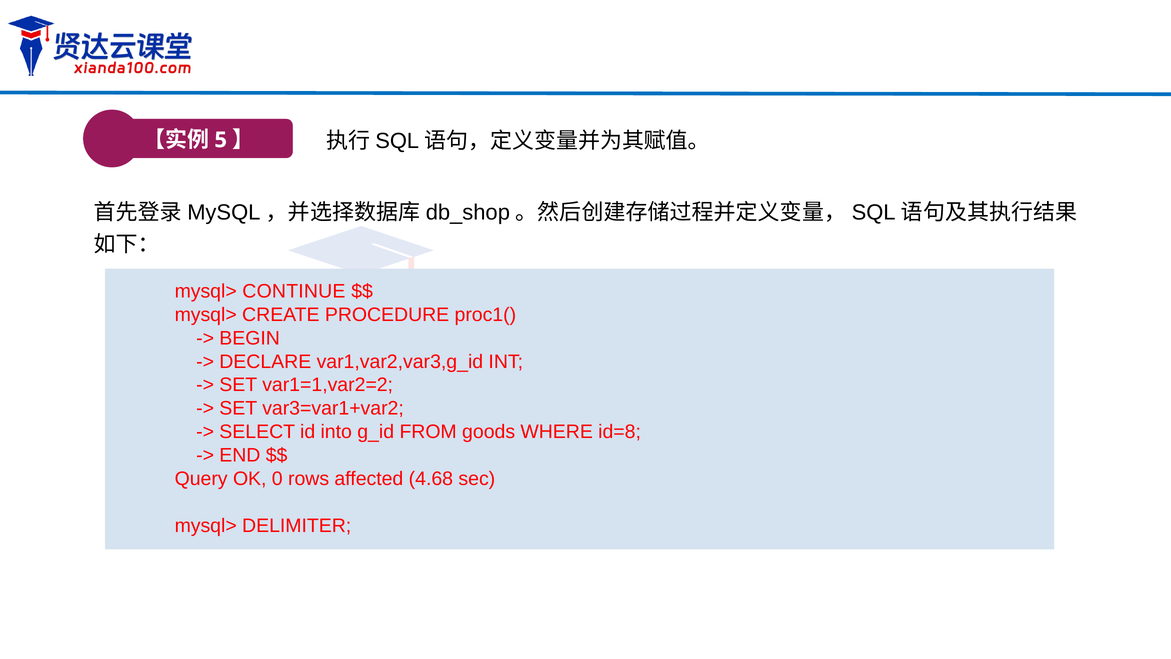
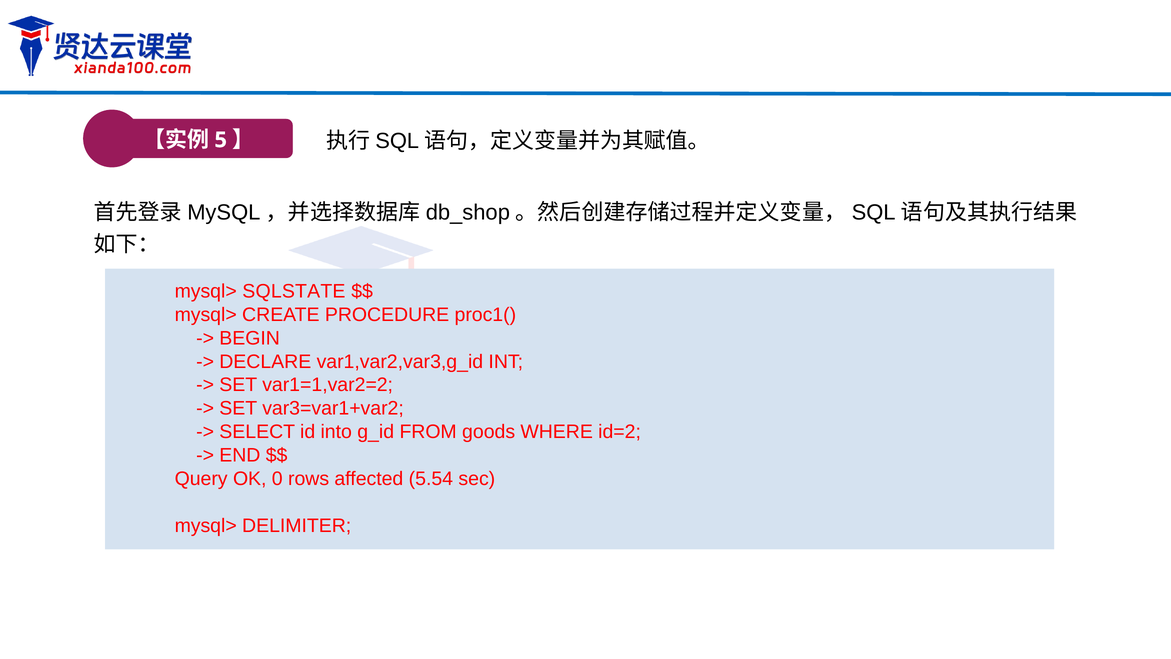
CONTINUE: CONTINUE -> SQLSTATE
id=8: id=8 -> id=2
4.68: 4.68 -> 5.54
